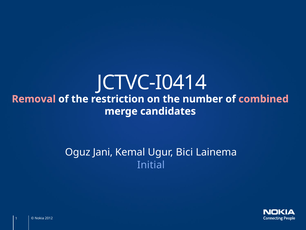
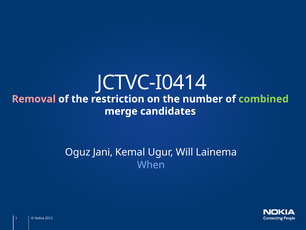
combined colour: pink -> light green
Bici: Bici -> Will
Initial: Initial -> When
